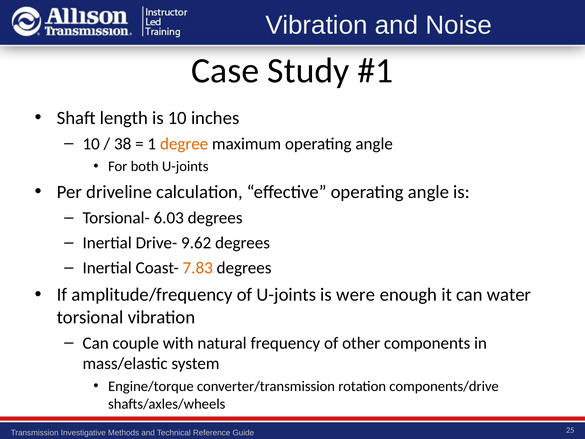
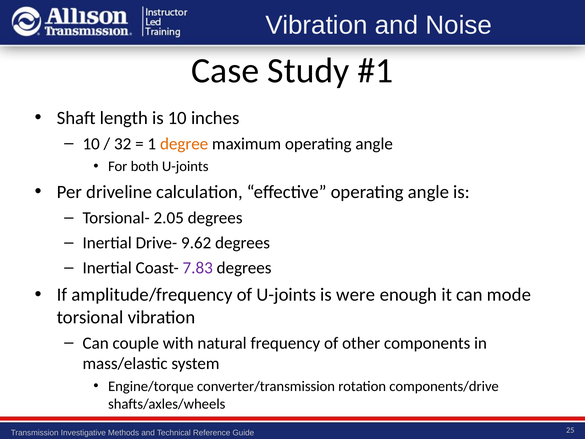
38: 38 -> 32
6.03: 6.03 -> 2.05
7.83 colour: orange -> purple
water: water -> mode
